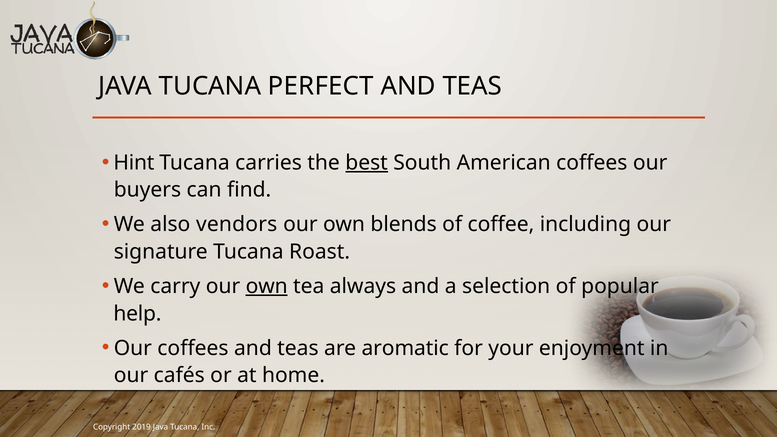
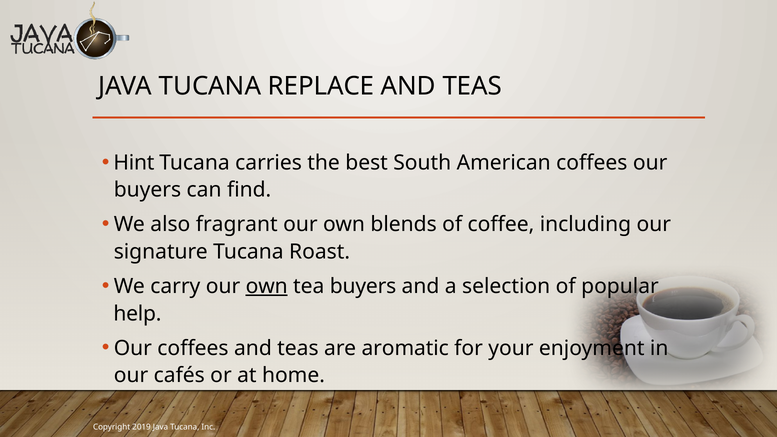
PERFECT: PERFECT -> REPLACE
best underline: present -> none
vendors: vendors -> fragrant
tea always: always -> buyers
